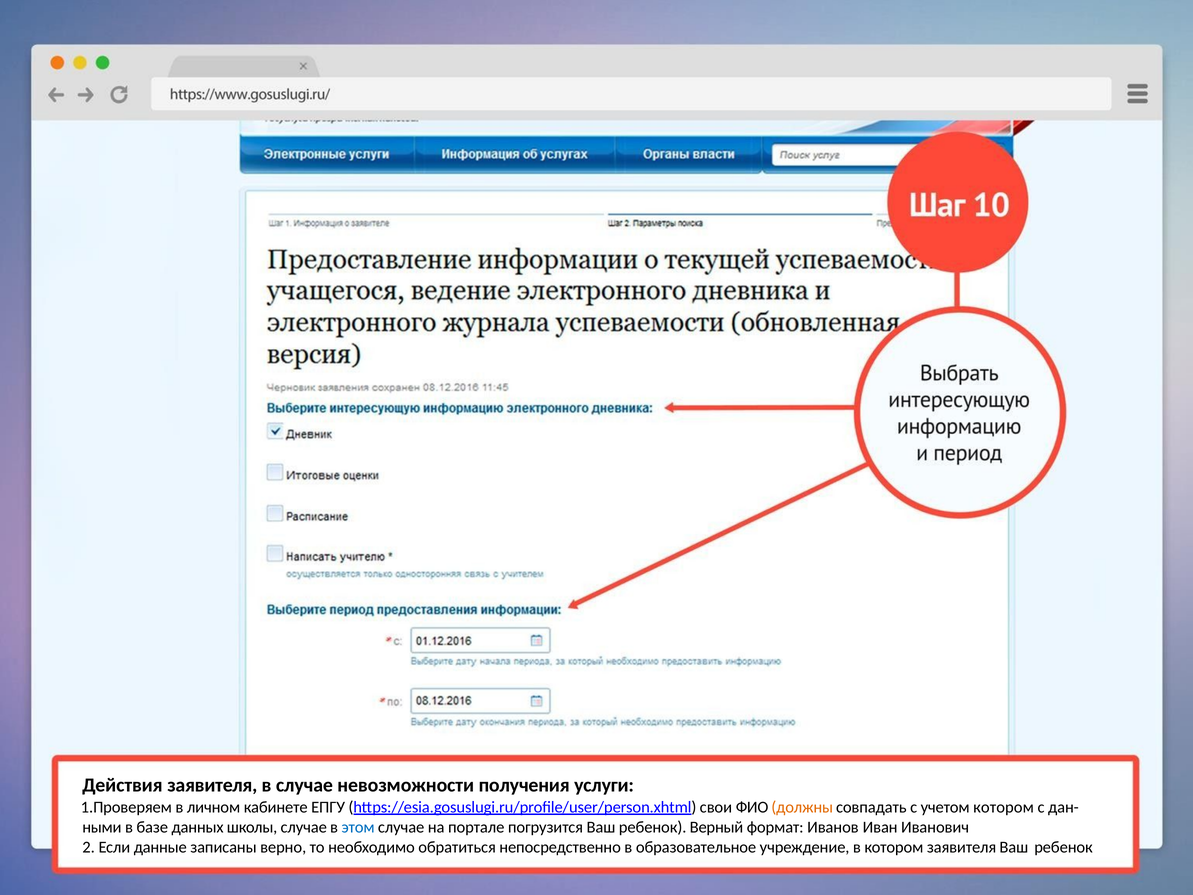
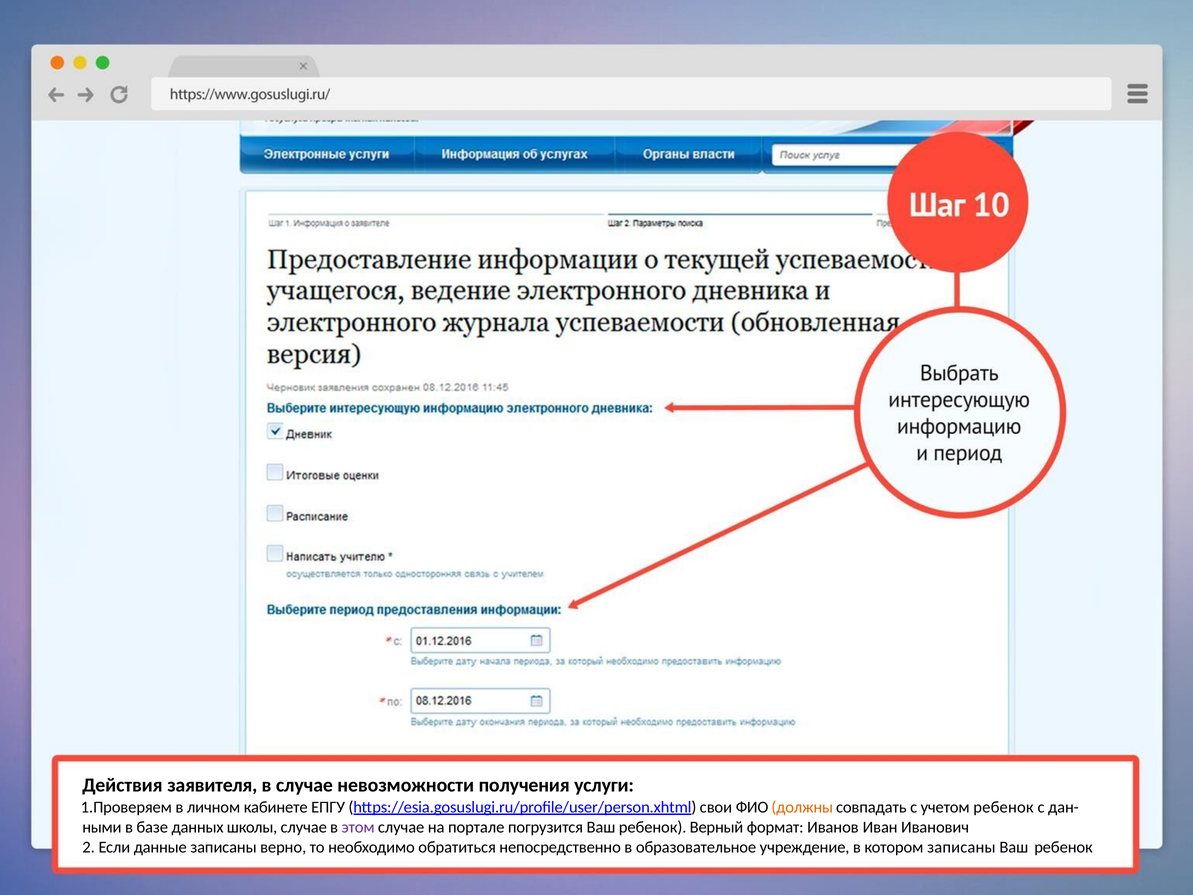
учетом котором: котором -> ребенок
этом colour: blue -> purple
котором заявителя: заявителя -> записаны
